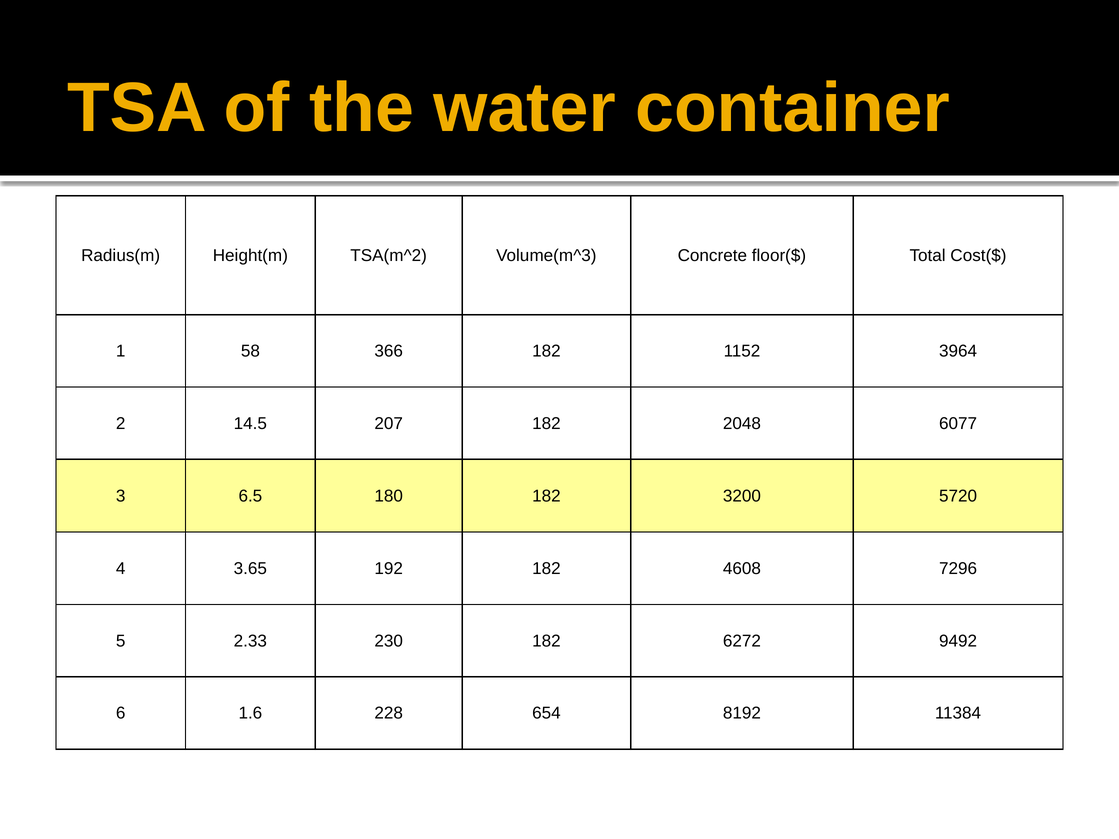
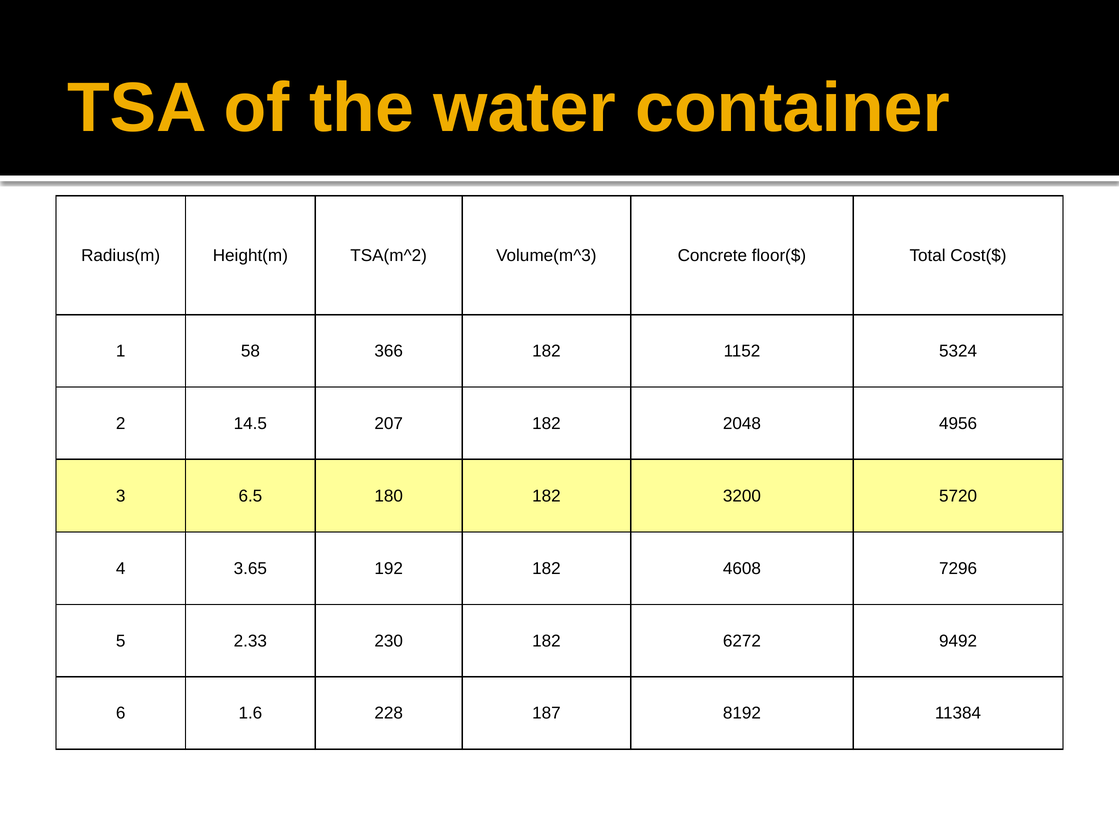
3964: 3964 -> 5324
6077: 6077 -> 4956
654: 654 -> 187
